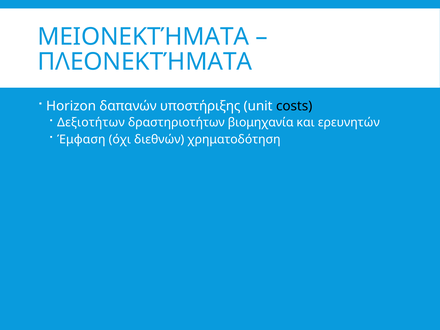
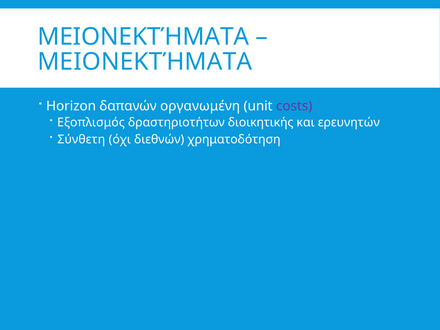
ΠΛΕΟΝΕΚΤΉΜΑΤΑ at (145, 62): ΠΛΕΟΝΕΚΤΉΜΑΤΑ -> ΜΕΙΟΝΕΚΤΉΜΑΤΑ
υποστήριξης: υποστήριξης -> οργανωμένη
costs colour: black -> purple
Δεξιοτήτων: Δεξιοτήτων -> Εξοπλισμός
βιομηχανία: βιομηχανία -> διοικητικής
Έμφαση: Έμφαση -> Σύνθετη
